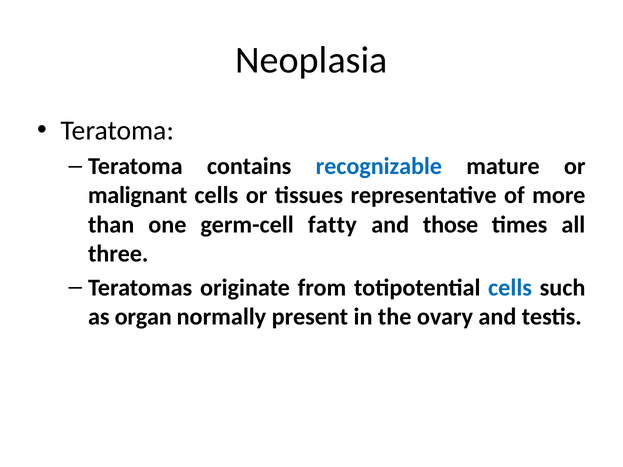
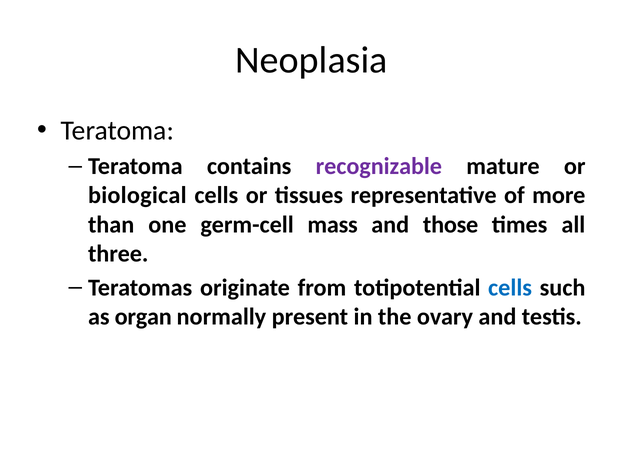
recognizable colour: blue -> purple
malignant: malignant -> biological
fatty: fatty -> mass
